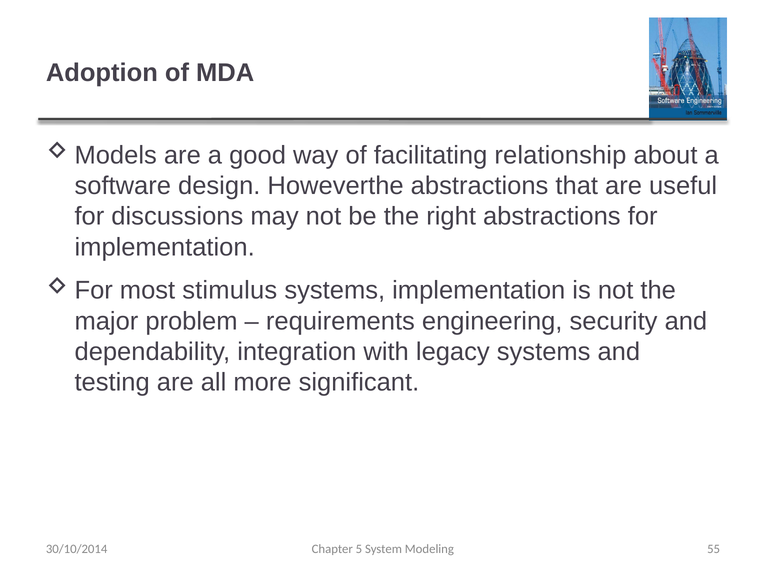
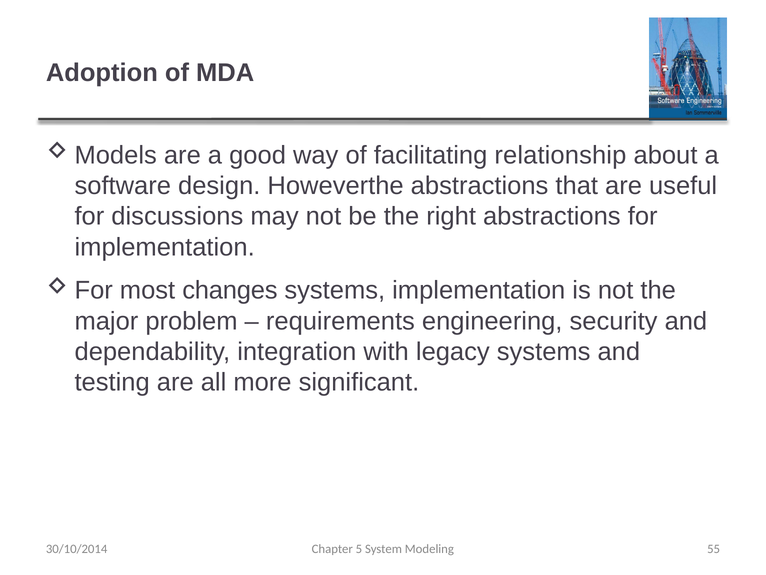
stimulus: stimulus -> changes
